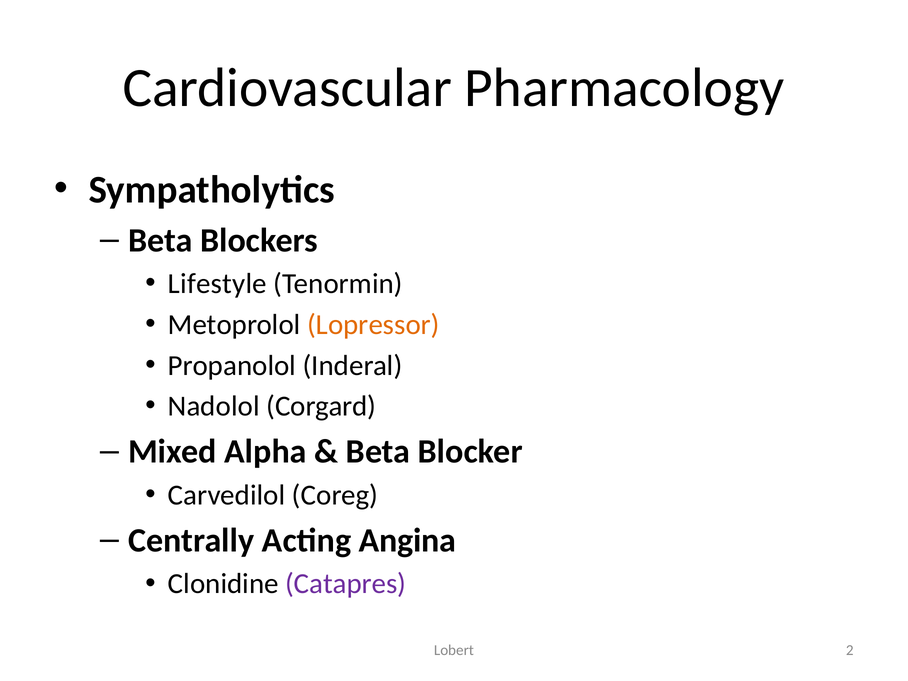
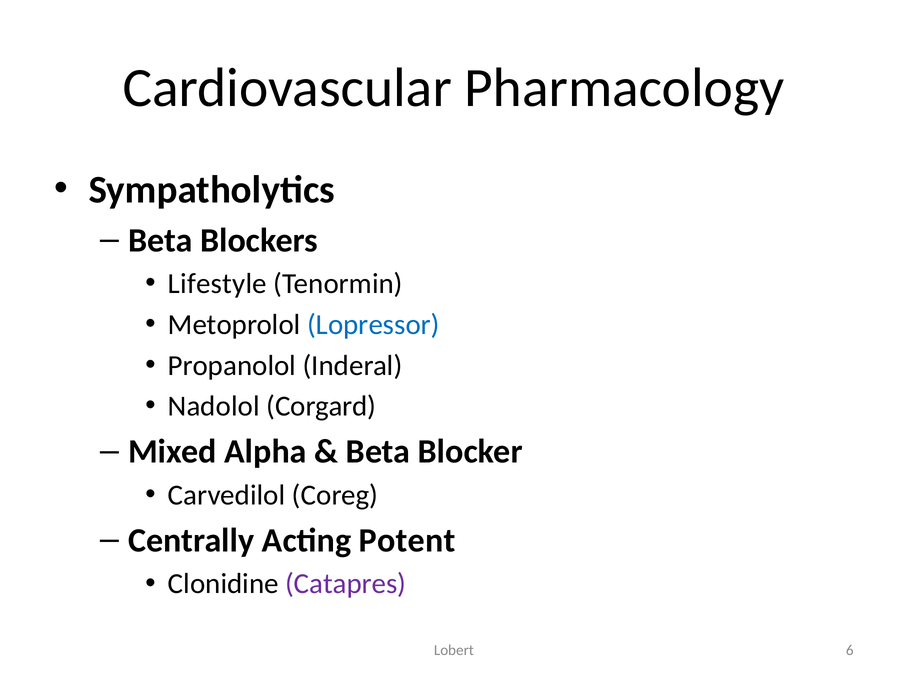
Lopressor colour: orange -> blue
Angina: Angina -> Potent
2: 2 -> 6
